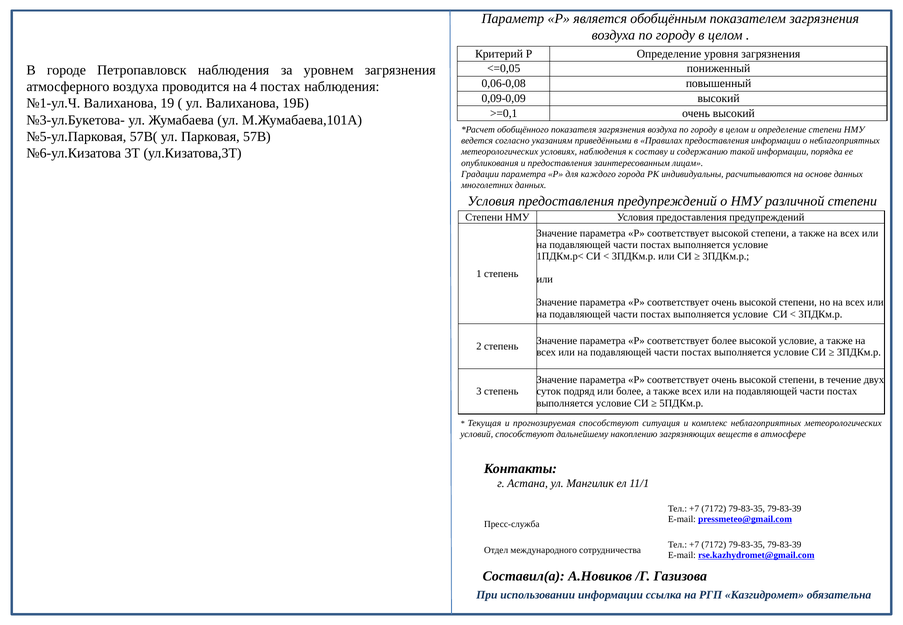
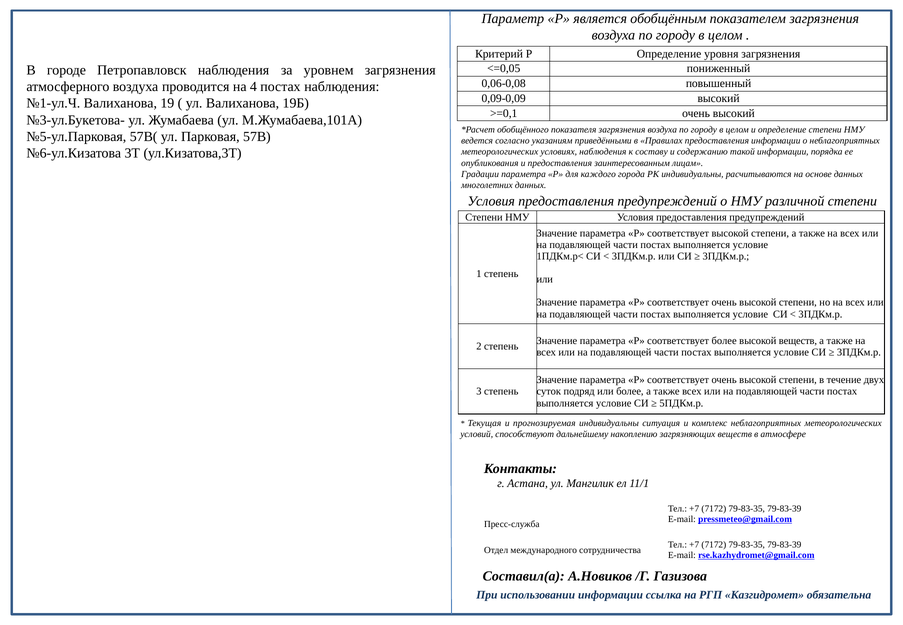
высокой условие: условие -> веществ
прогнозируемая способствуют: способствуют -> индивидуальны
